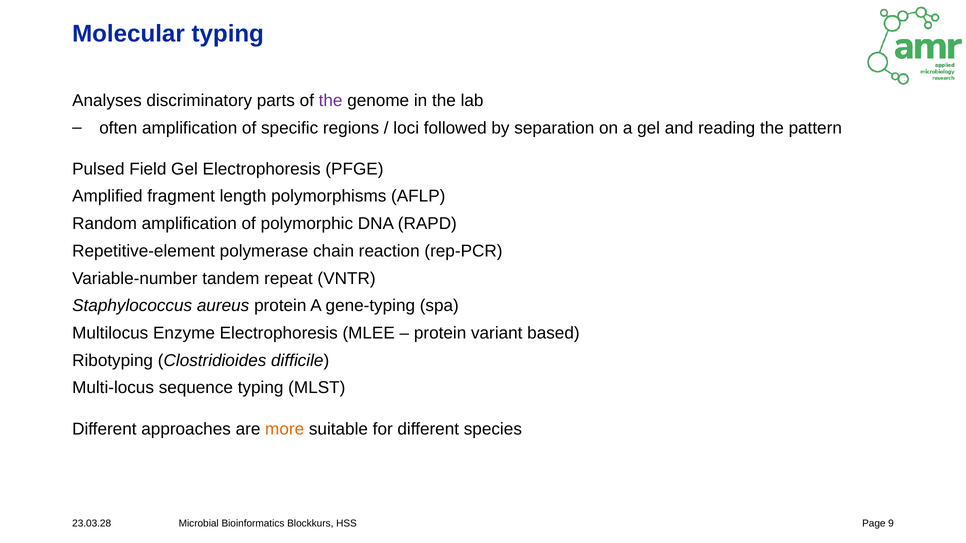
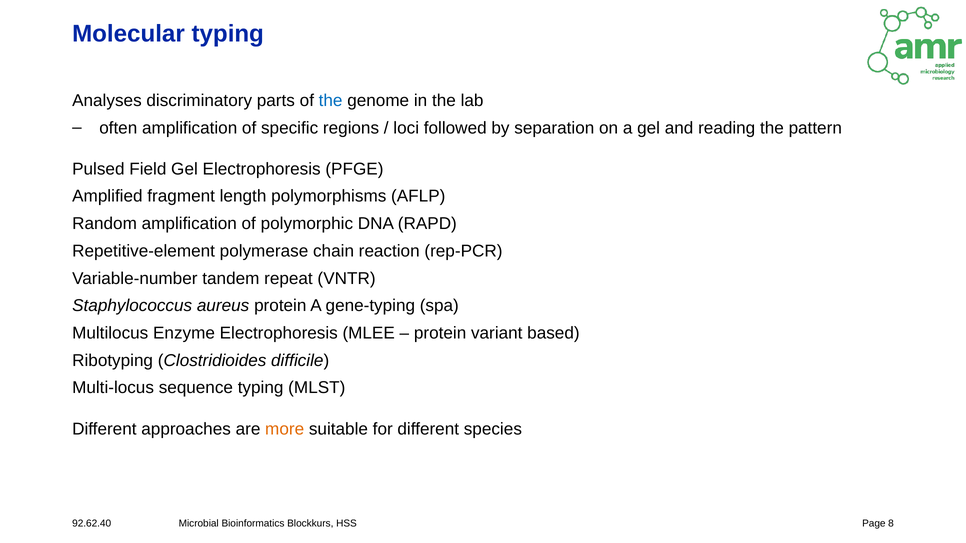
the at (331, 101) colour: purple -> blue
23.03.28: 23.03.28 -> 92.62.40
9: 9 -> 8
